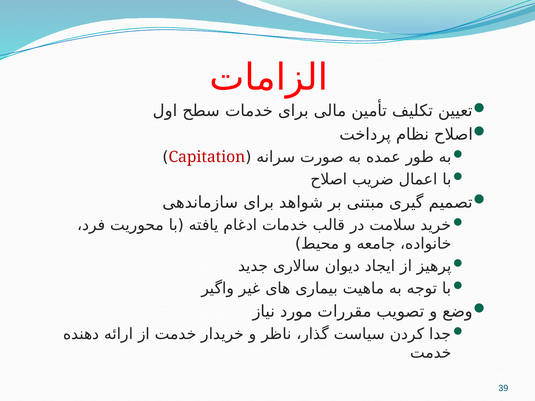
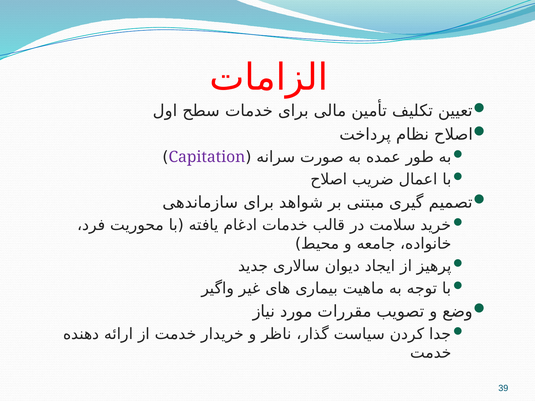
Capitation colour: red -> purple
